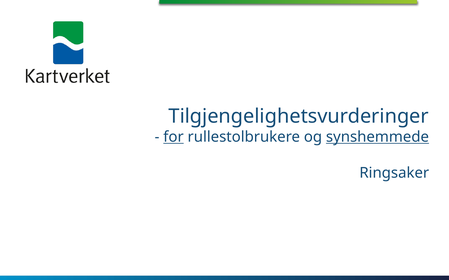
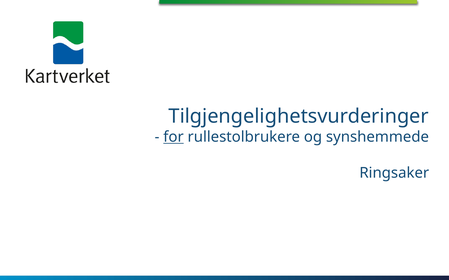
synshemmede underline: present -> none
